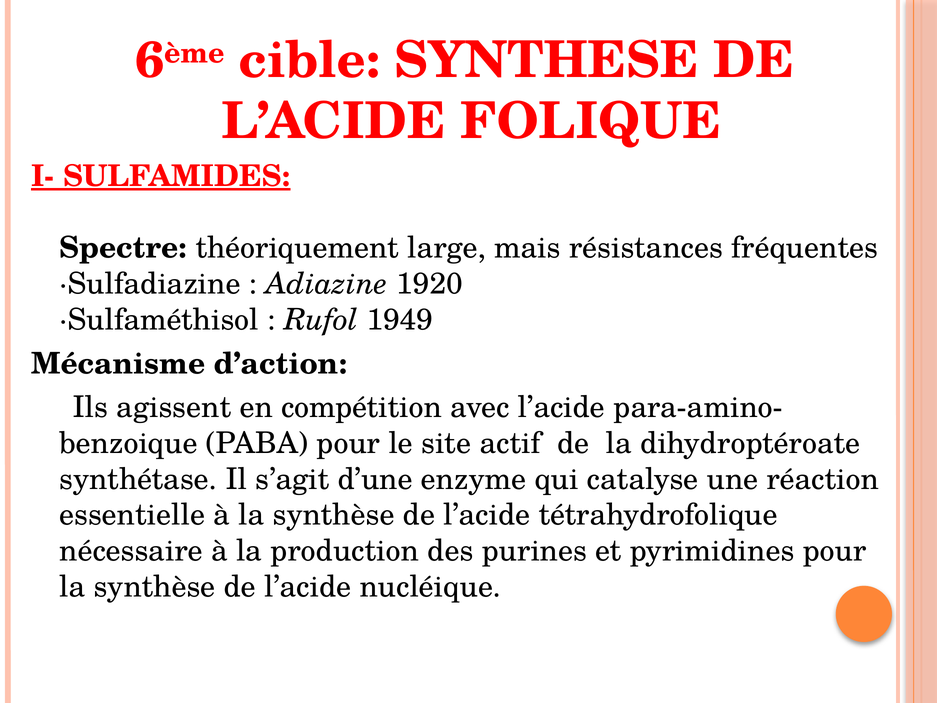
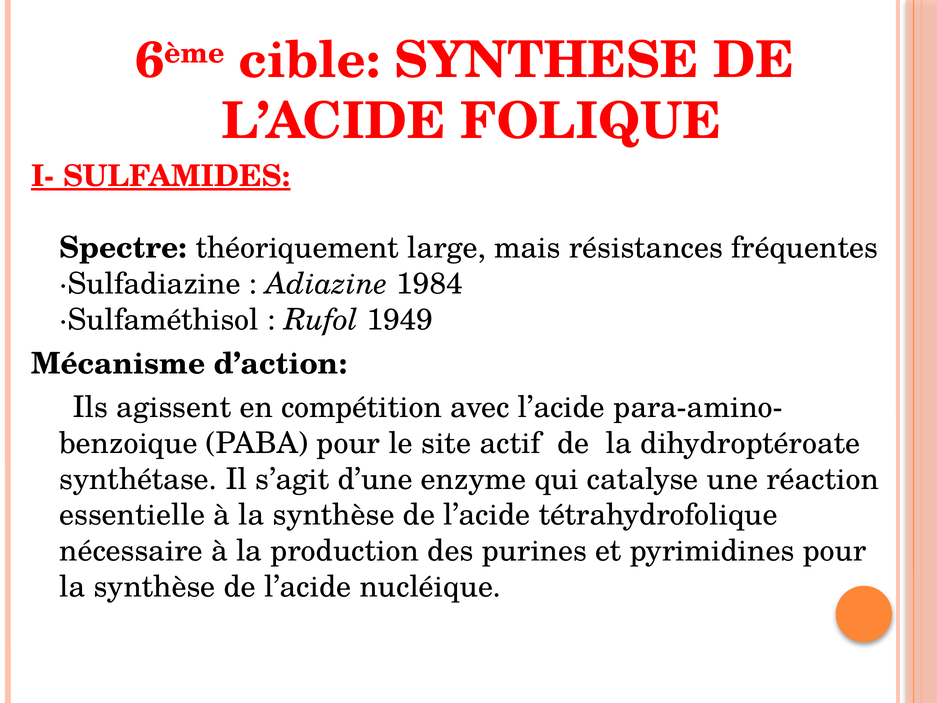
1920: 1920 -> 1984
